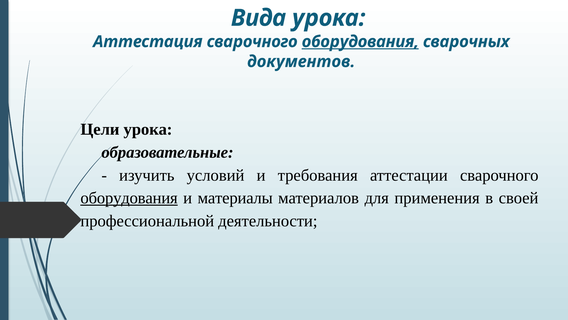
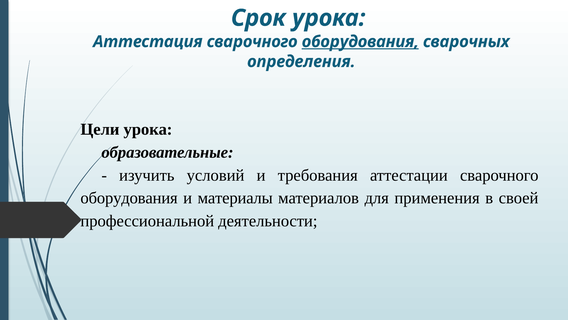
Вида: Вида -> Срок
документов: документов -> определения
оборудования at (129, 198) underline: present -> none
